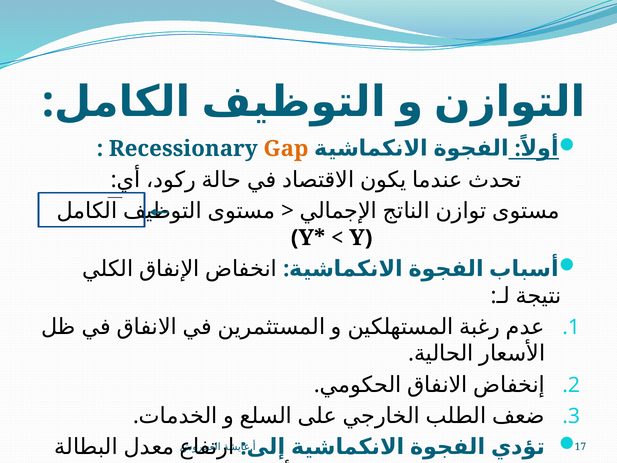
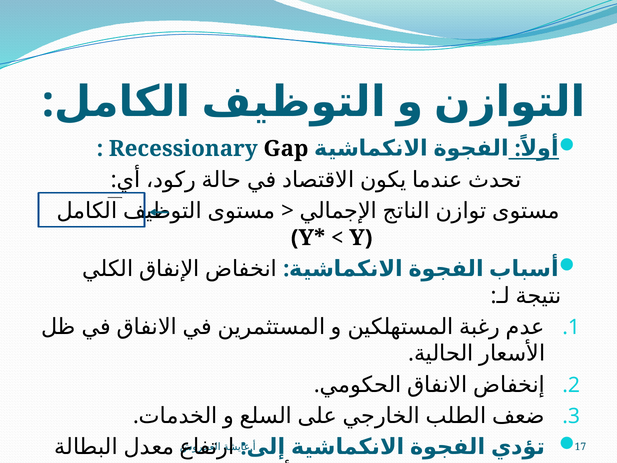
Gap colour: orange -> black
